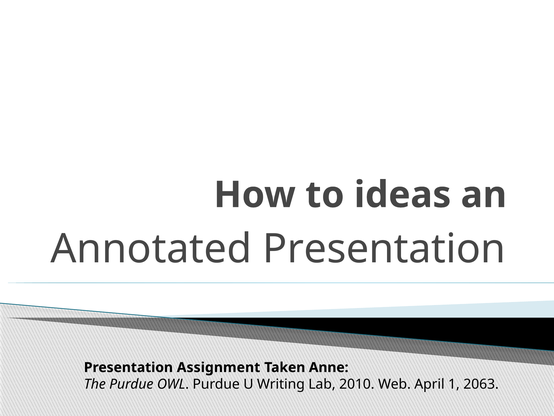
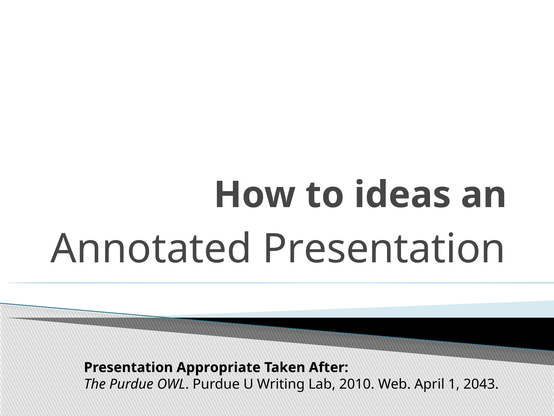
Assignment: Assignment -> Appropriate
Anne: Anne -> After
2063: 2063 -> 2043
